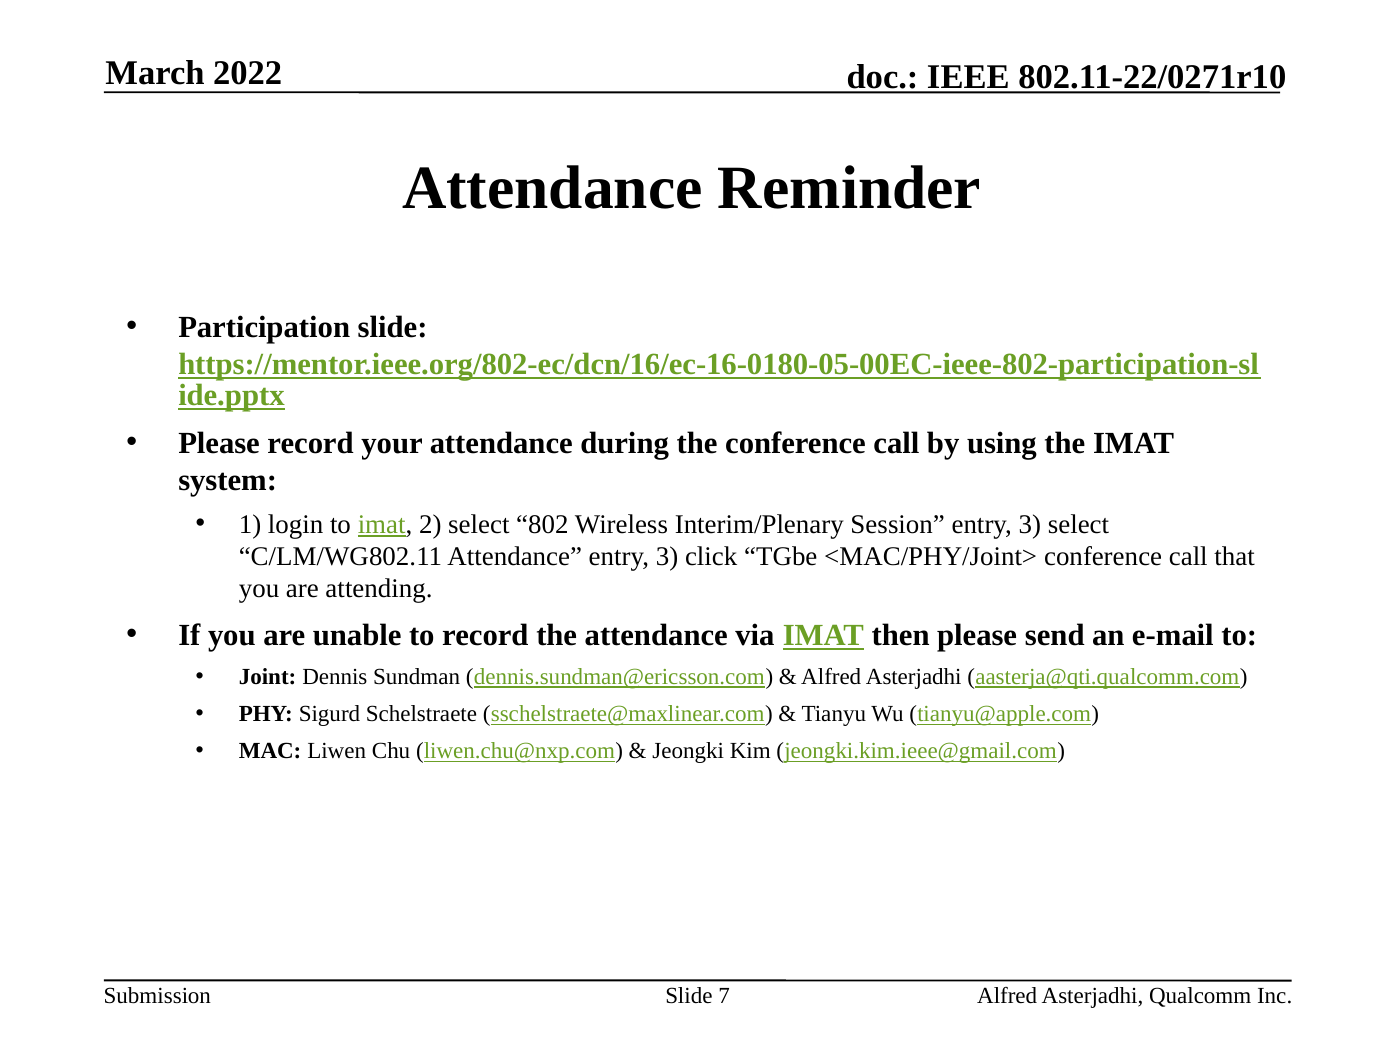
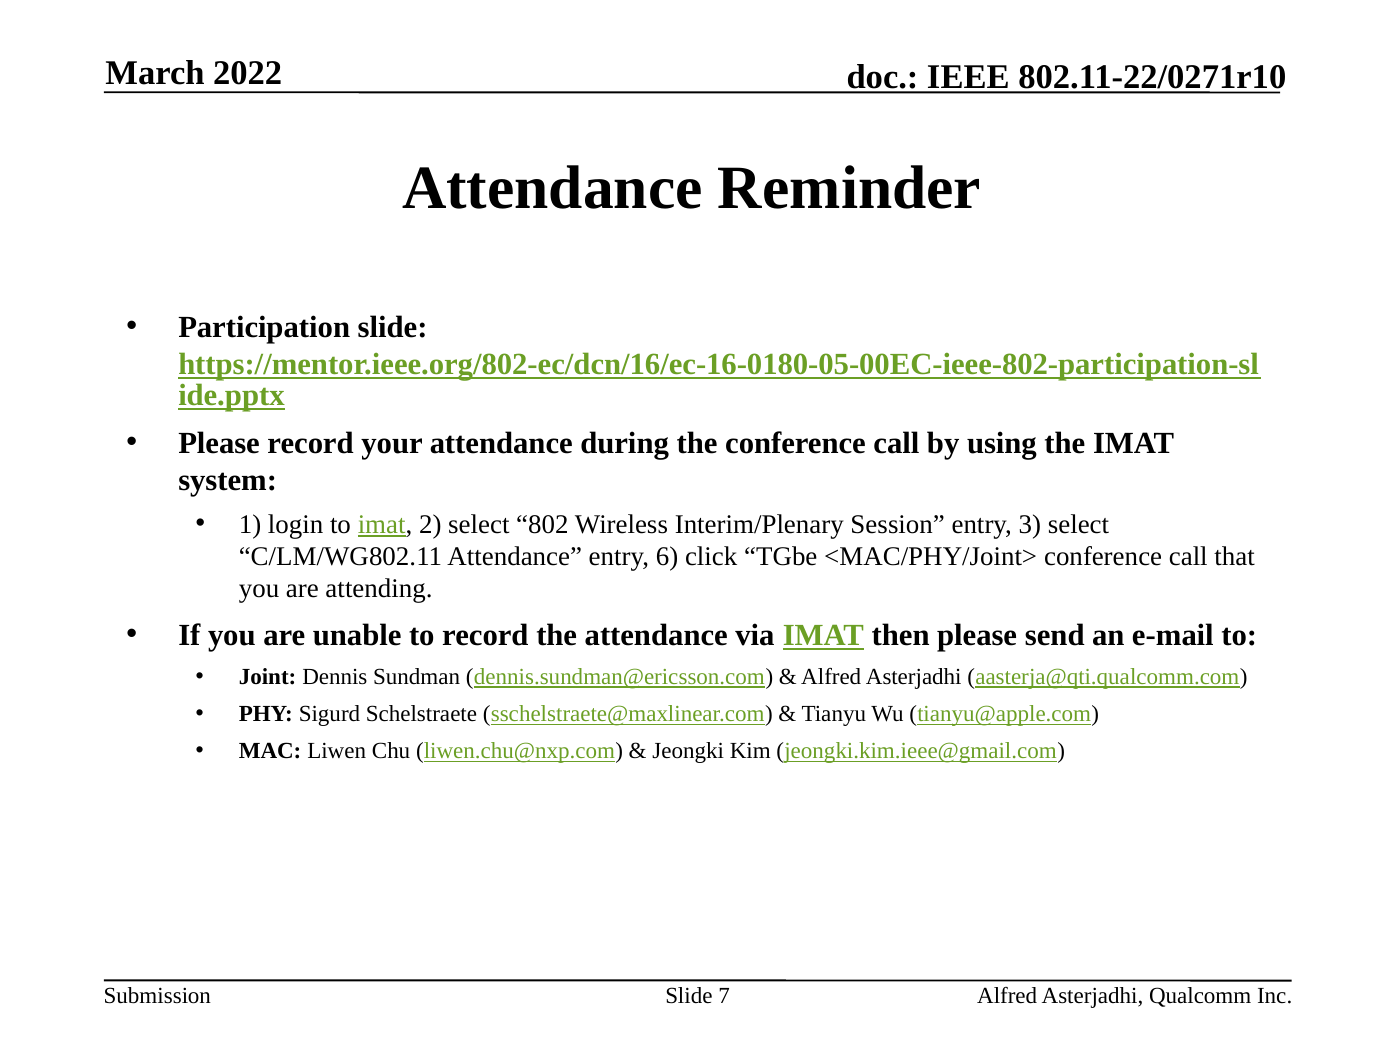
Attendance entry 3: 3 -> 6
